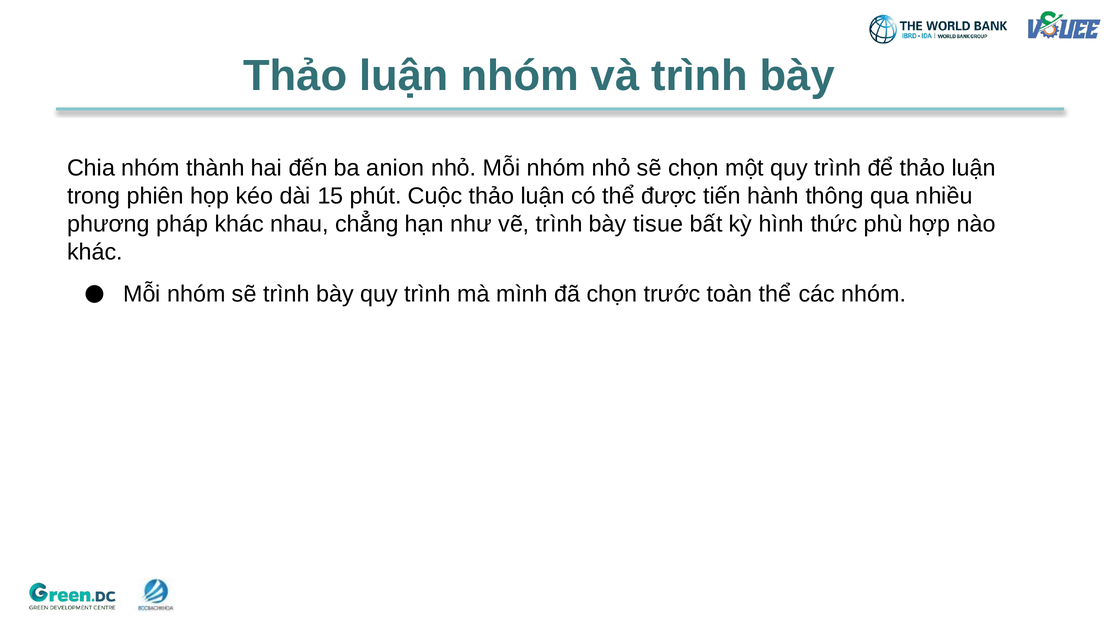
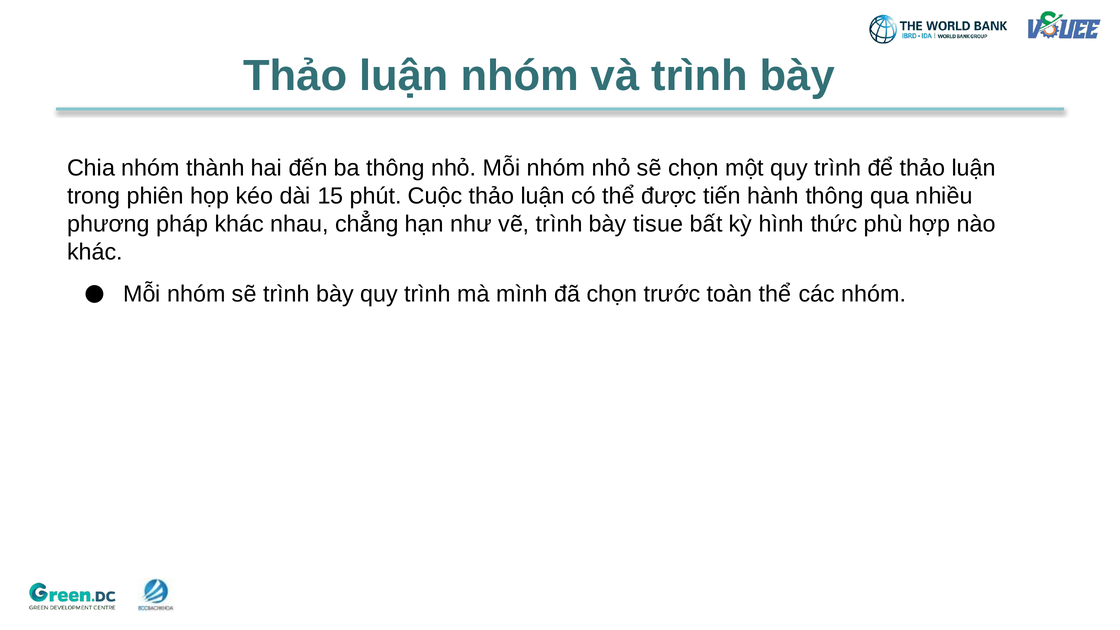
ba anion: anion -> thông
